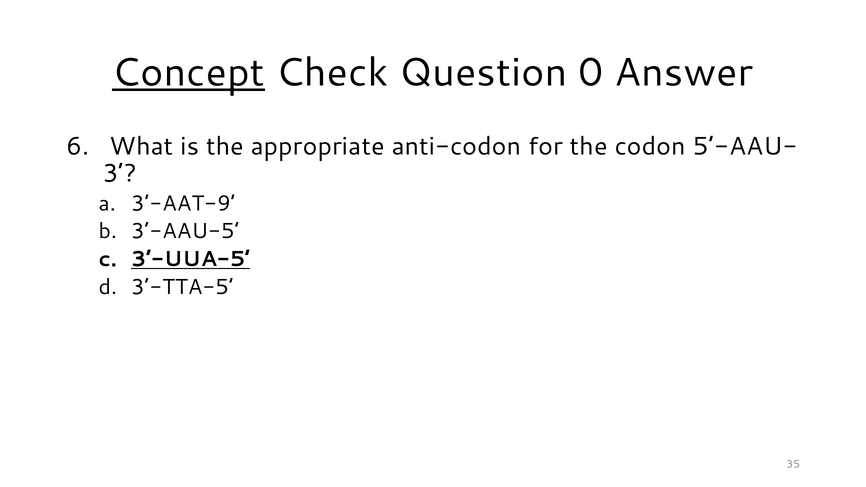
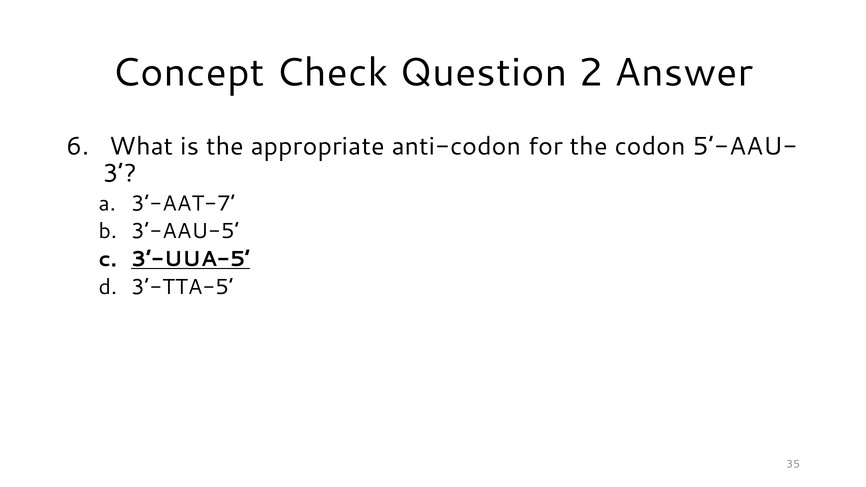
Concept underline: present -> none
0: 0 -> 2
3’-AAT-9: 3’-AAT-9 -> 3’-AAT-7
